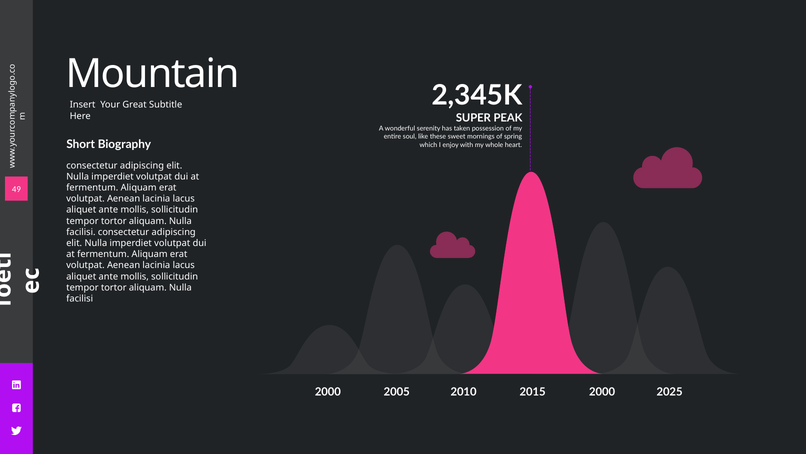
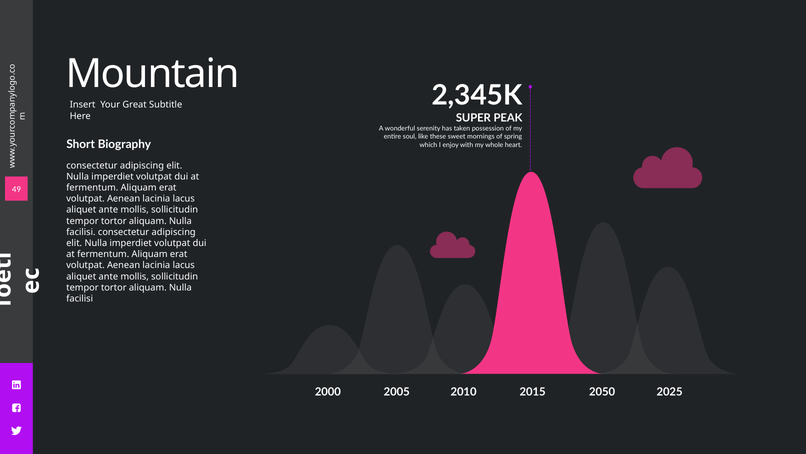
2015 2000: 2000 -> 2050
